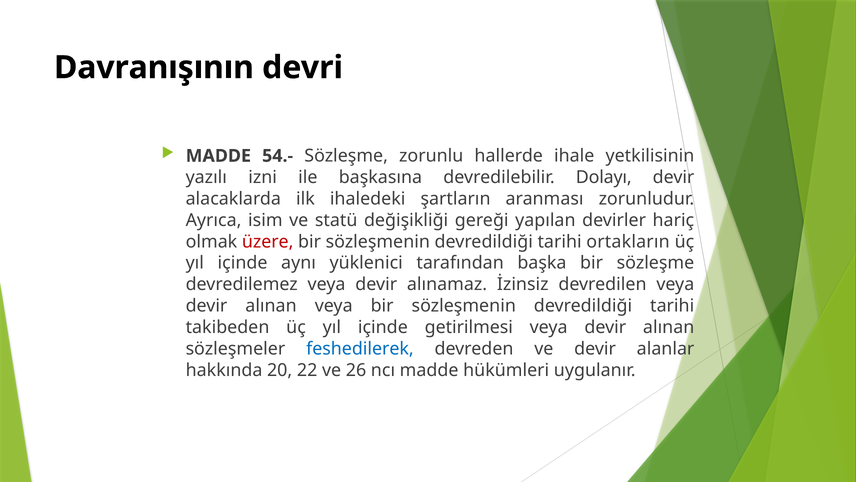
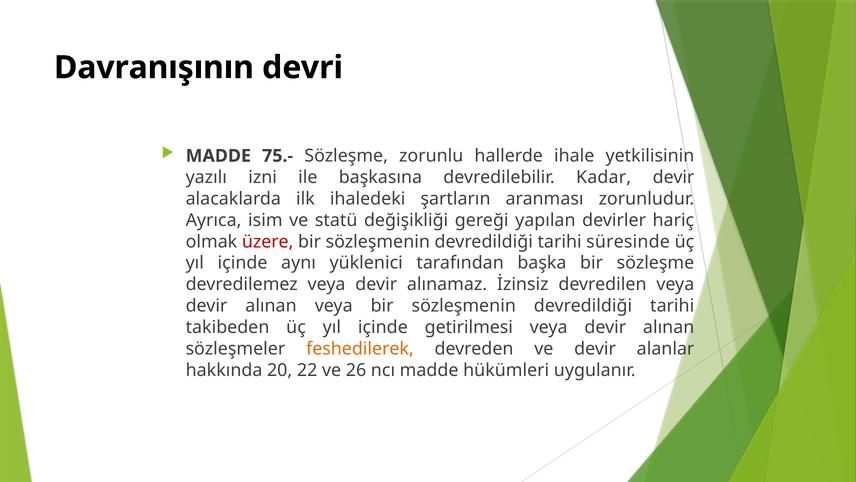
54.-: 54.- -> 75.-
Dolayı: Dolayı -> Kadar
ortakların: ortakların -> süresinde
feshedilerek colour: blue -> orange
